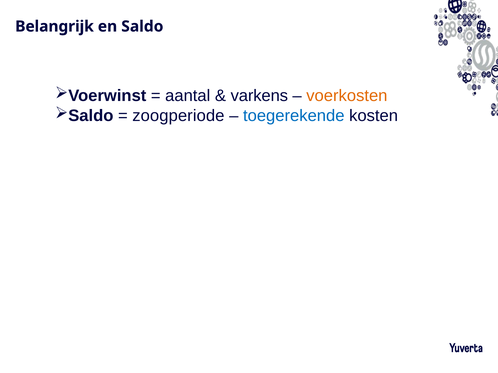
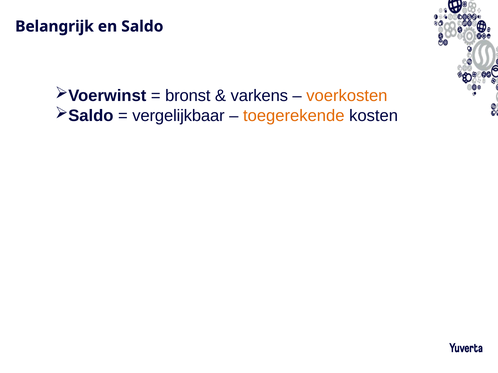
aantal: aantal -> bronst
zoogperiode: zoogperiode -> vergelijkbaar
toegerekende colour: blue -> orange
